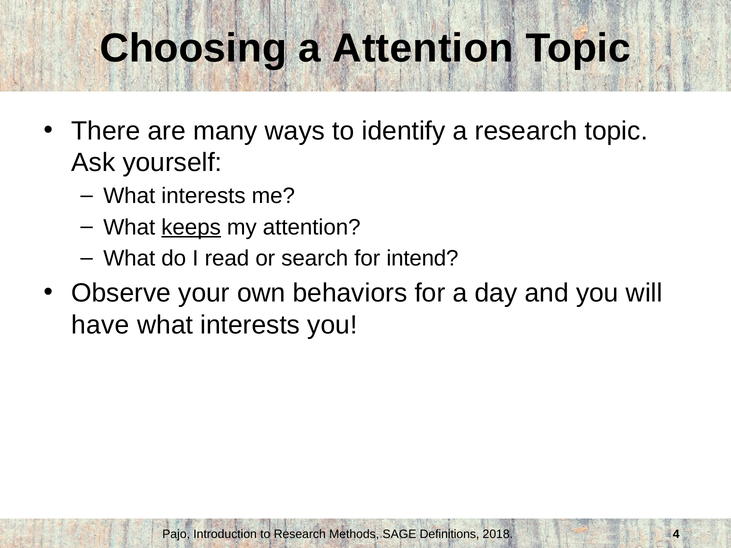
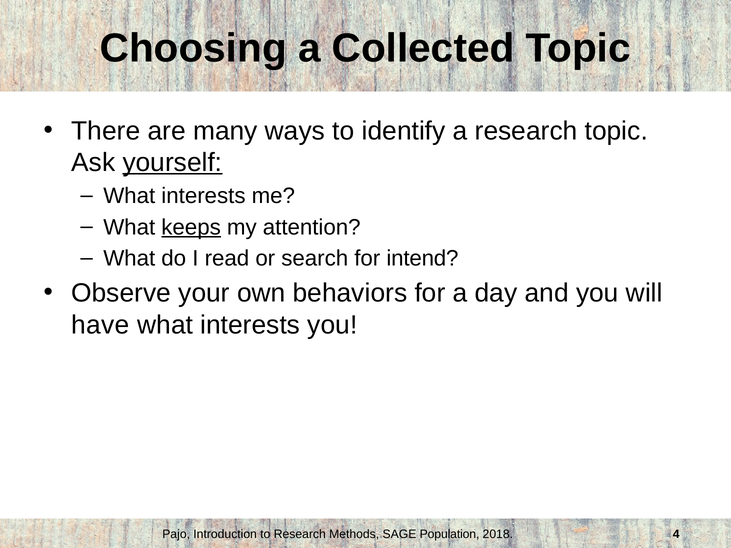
a Attention: Attention -> Collected
yourself underline: none -> present
Definitions: Definitions -> Population
